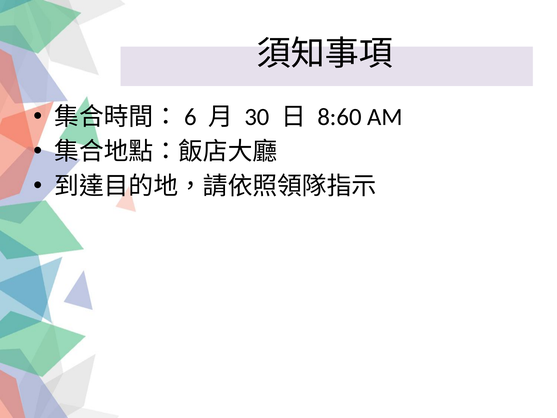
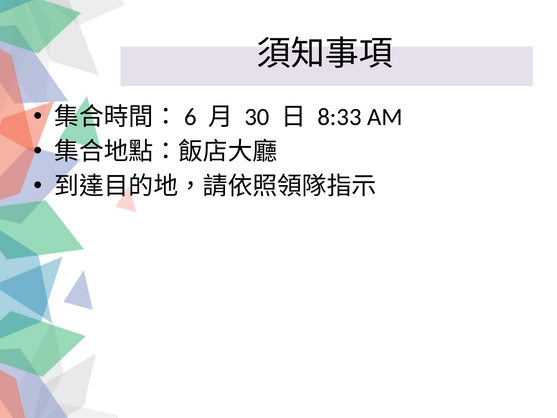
8:60: 8:60 -> 8:33
